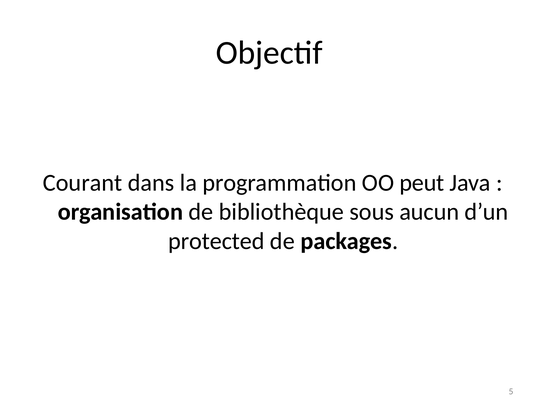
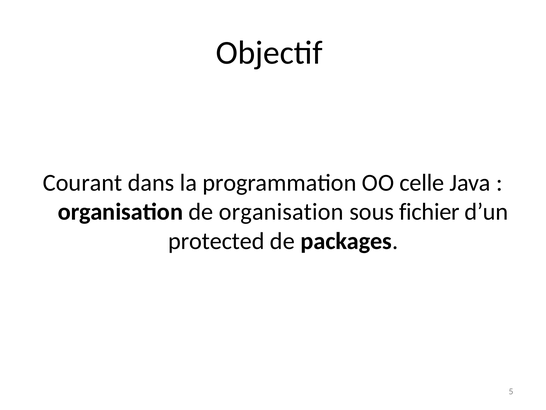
peut: peut -> celle
de bibliothèque: bibliothèque -> organisation
aucun: aucun -> fichier
